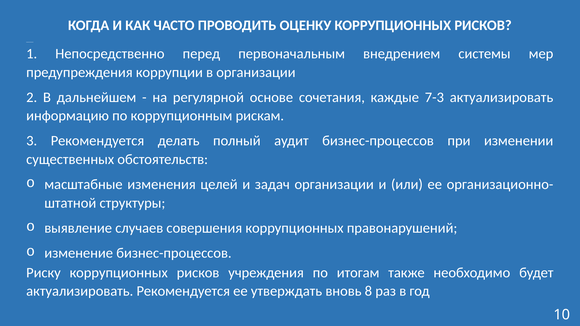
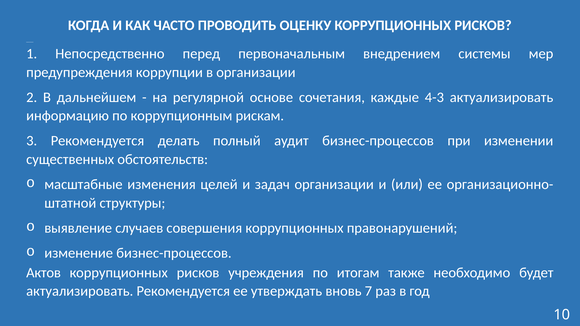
7-3: 7-3 -> 4-3
Риску: Риску -> Актов
8: 8 -> 7
